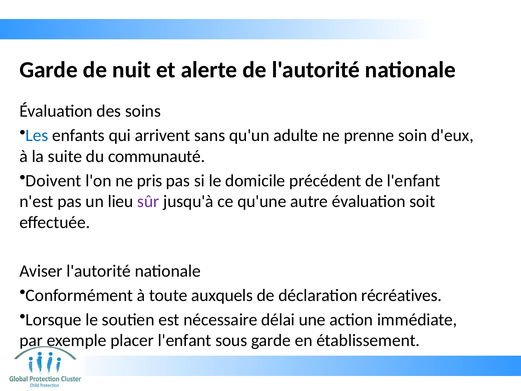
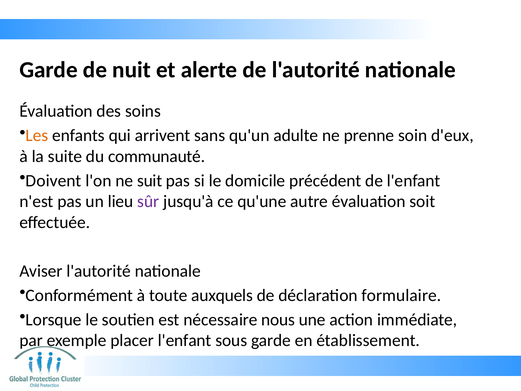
Les colour: blue -> orange
pris: pris -> suit
récréatives: récréatives -> formulaire
délai: délai -> nous
